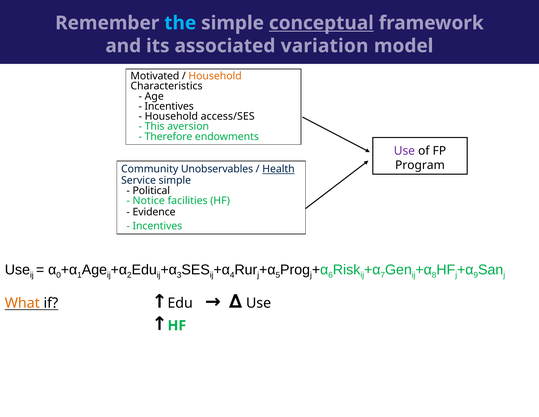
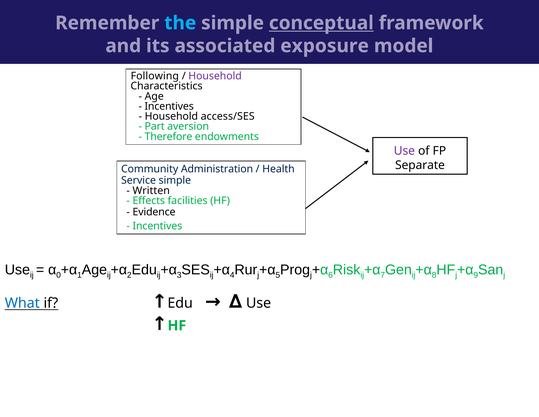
variation: variation -> exposure
Motivated: Motivated -> Following
Household at (215, 76) colour: orange -> purple
This: This -> Part
Program: Program -> Separate
Unobservables: Unobservables -> Administration
Health underline: present -> none
Political: Political -> Written
Notice: Notice -> Effects
What colour: orange -> blue
